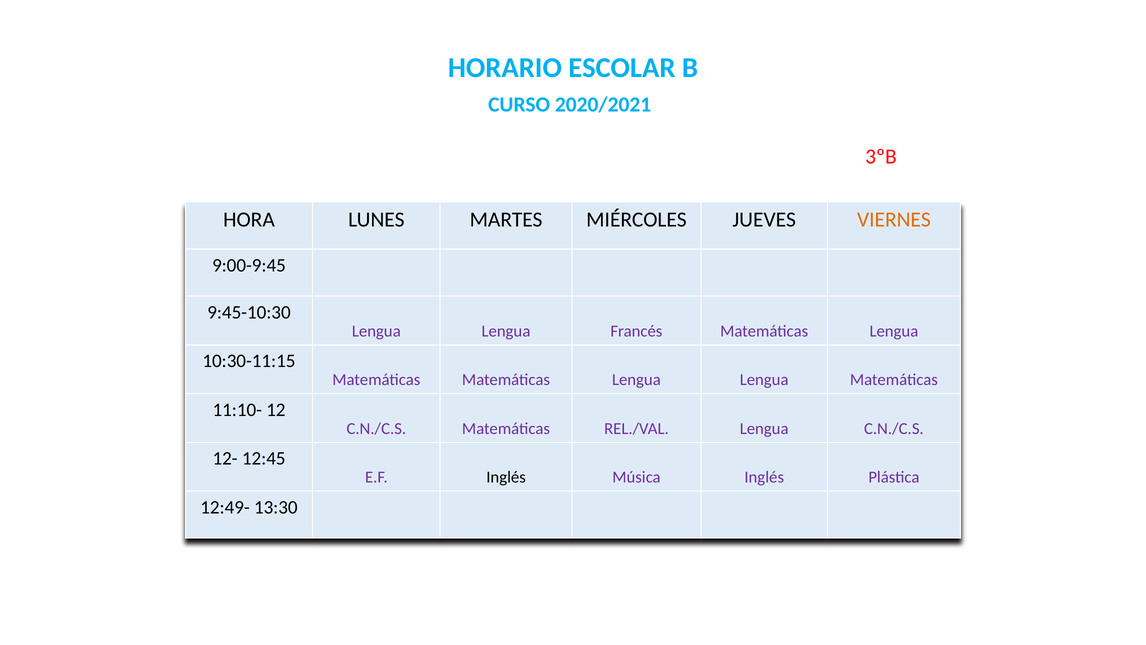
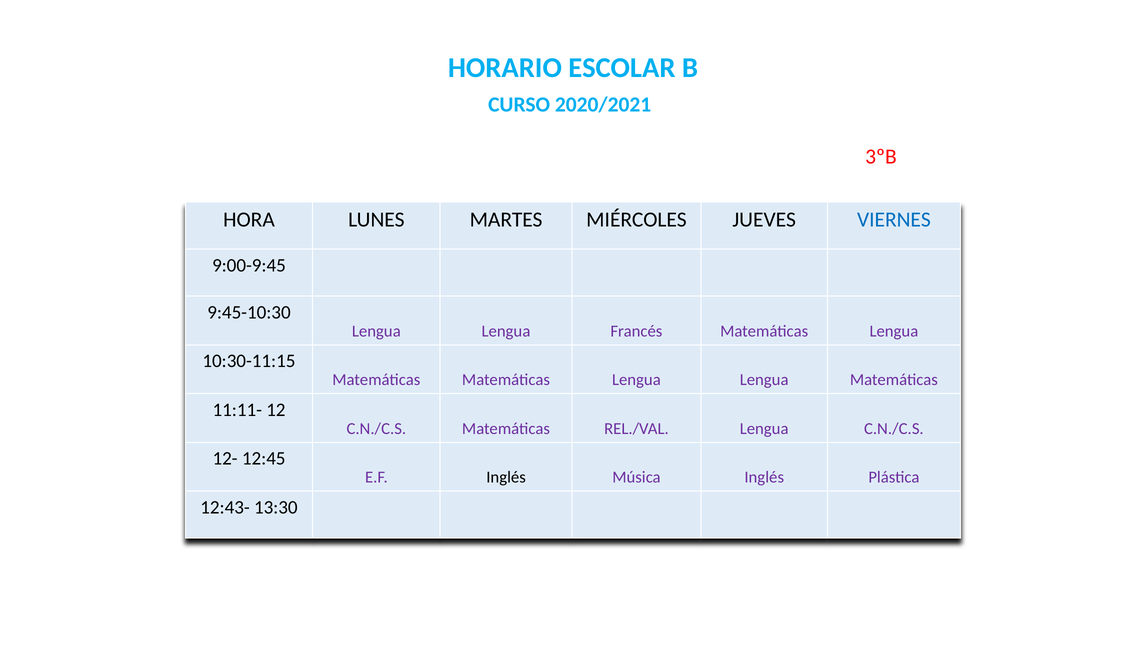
VIERNES colour: orange -> blue
11:10-: 11:10- -> 11:11-
12:49-: 12:49- -> 12:43-
